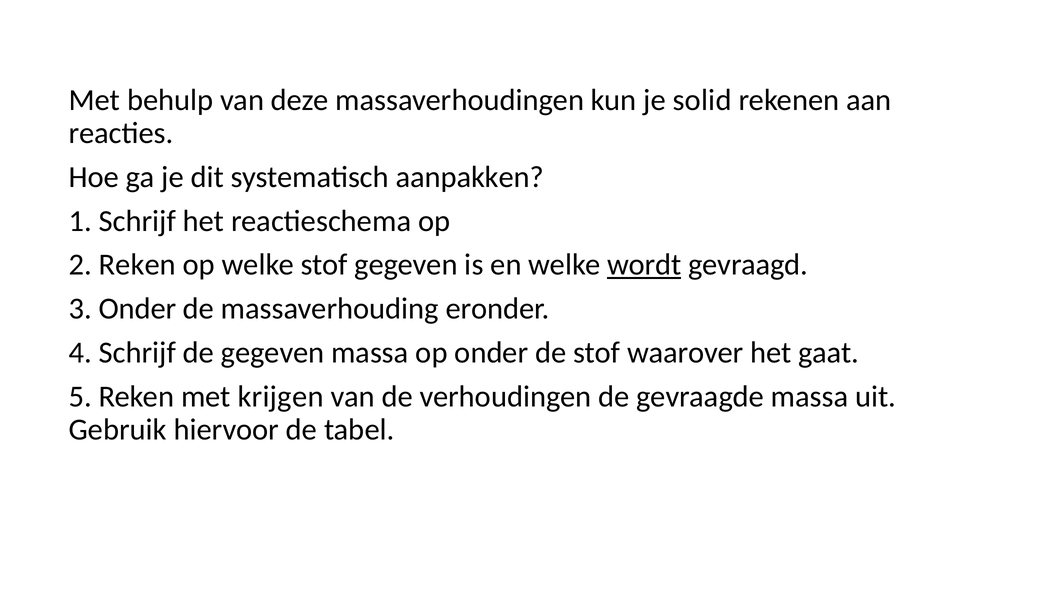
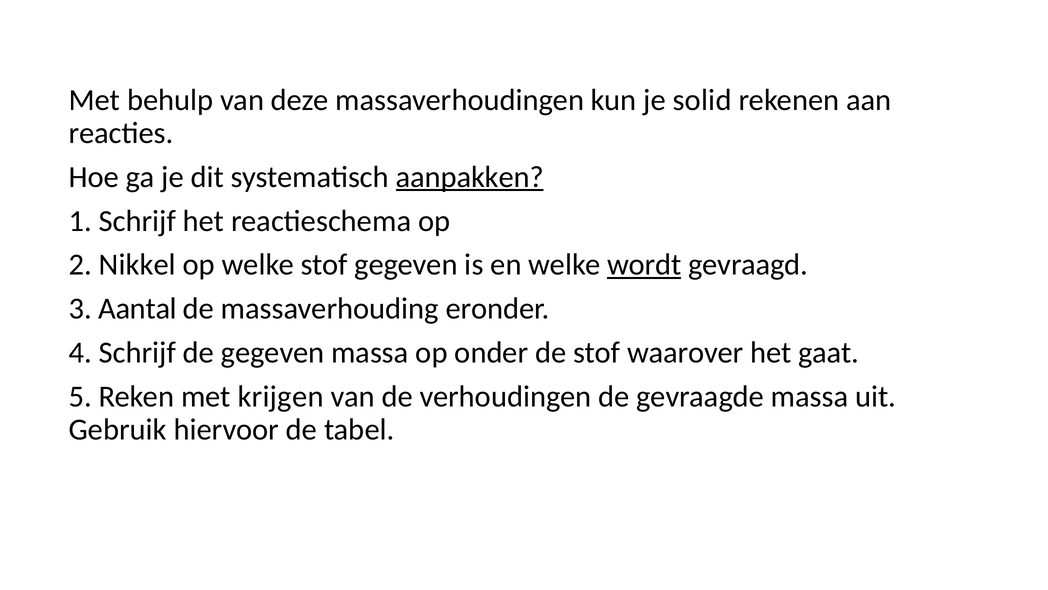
aanpakken underline: none -> present
2 Reken: Reken -> Nikkel
3 Onder: Onder -> Aantal
